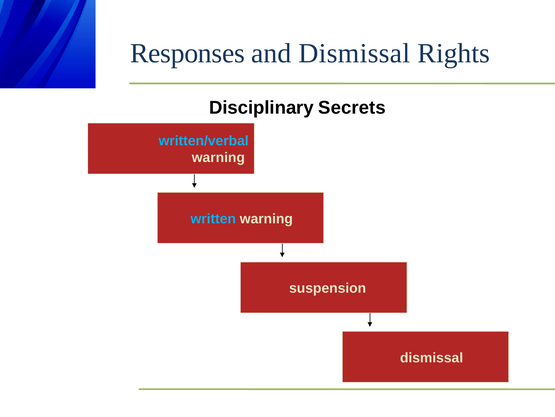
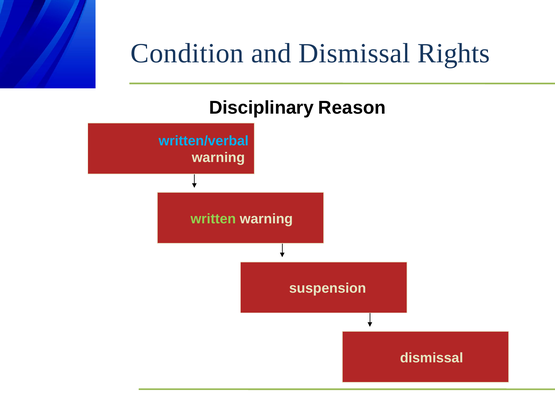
Responses: Responses -> Condition
Secrets: Secrets -> Reason
written colour: light blue -> light green
